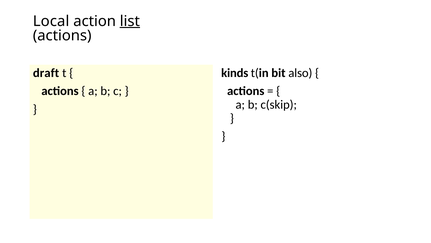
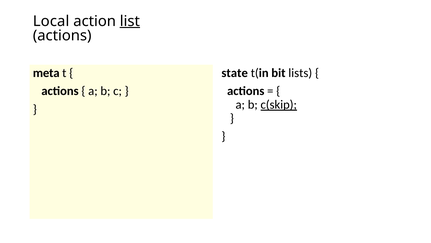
draft: draft -> meta
kinds: kinds -> state
also: also -> lists
c(skip underline: none -> present
